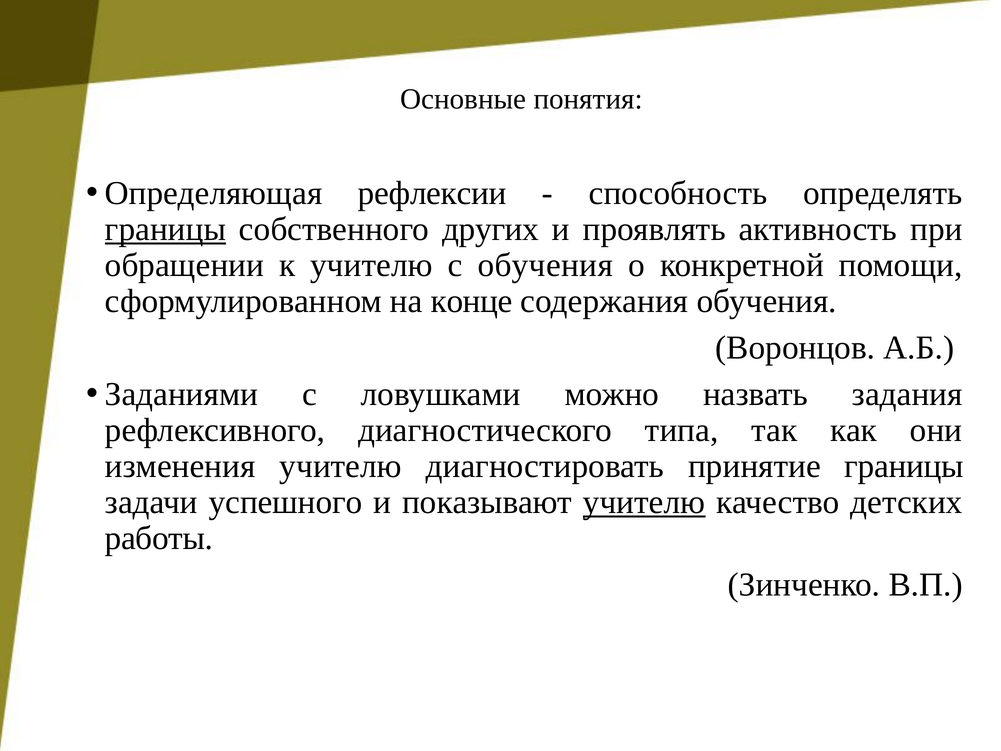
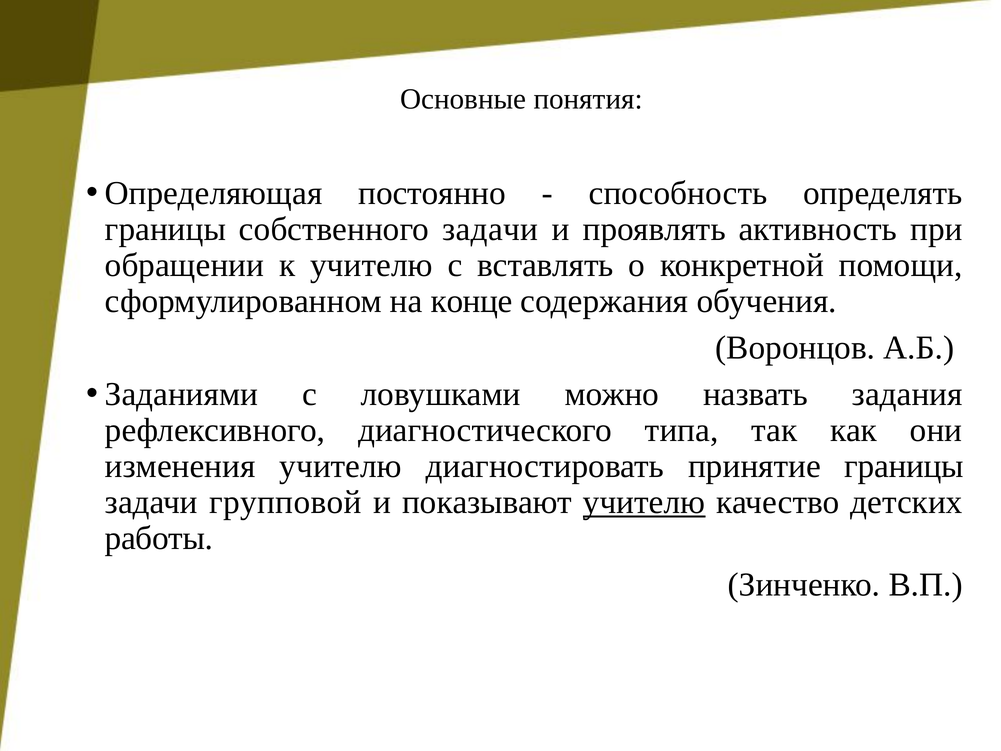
рефлексии: рефлексии -> постоянно
границы at (165, 229) underline: present -> none
собственного других: других -> задачи
с обучения: обучения -> вставлять
успешного: успешного -> групповой
